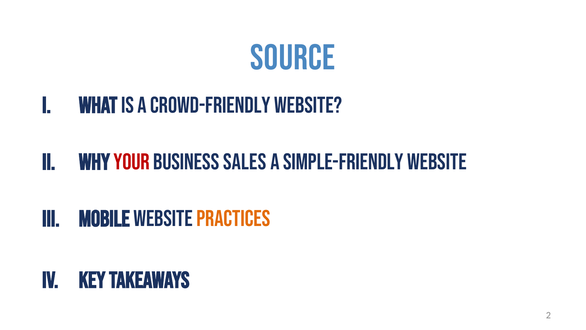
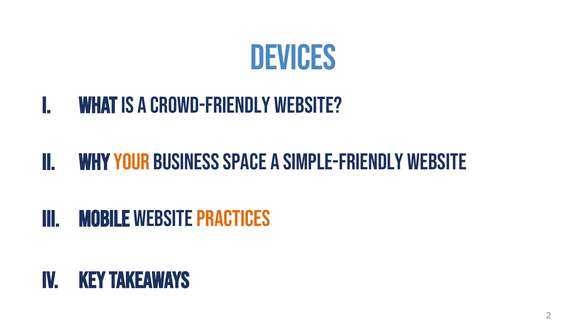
Source: Source -> Devices
your colour: red -> orange
sales: sales -> space
